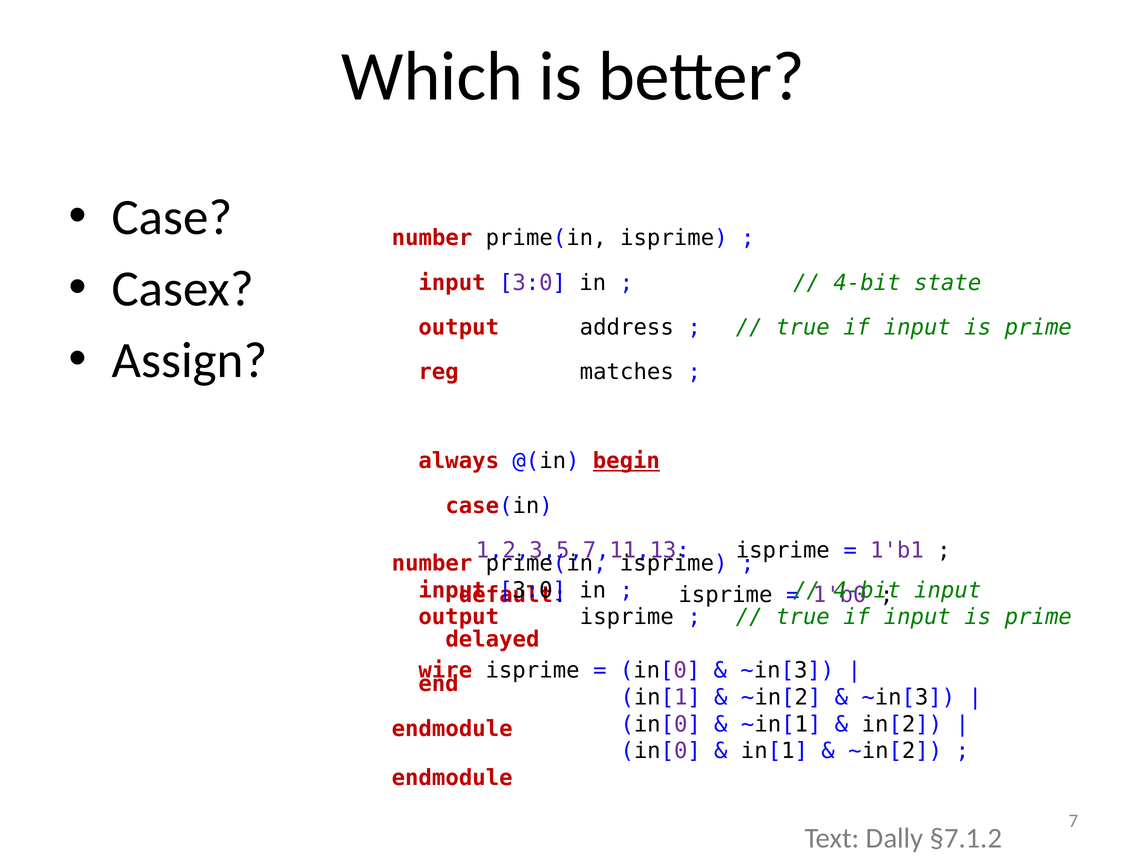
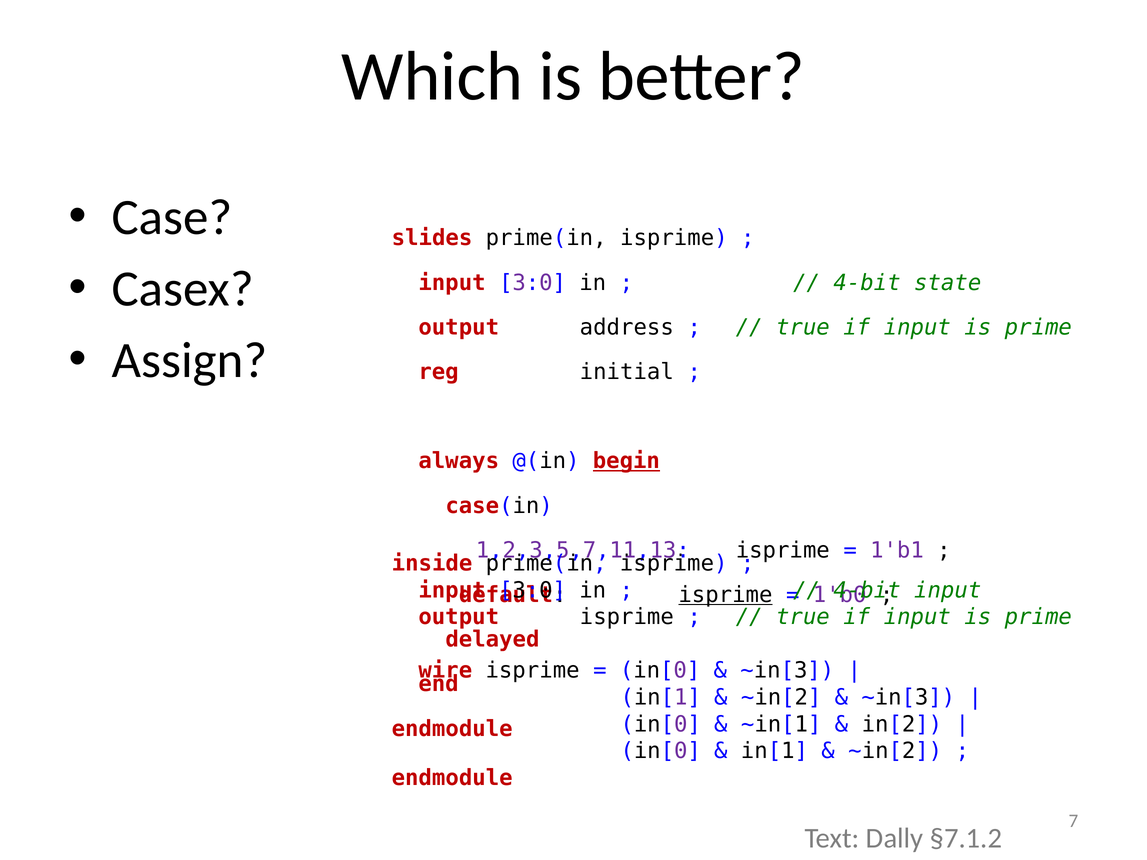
number at (432, 238): number -> slides
matches: matches -> initial
number at (432, 564): number -> inside
isprime at (725, 595) underline: none -> present
